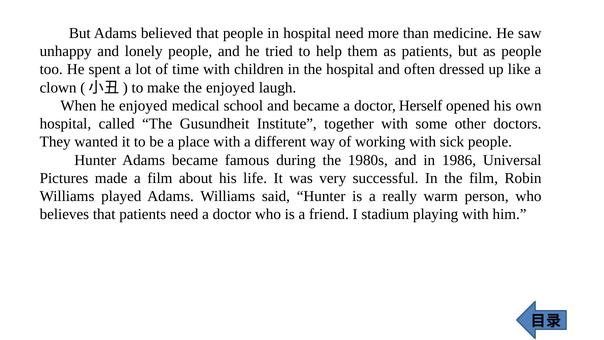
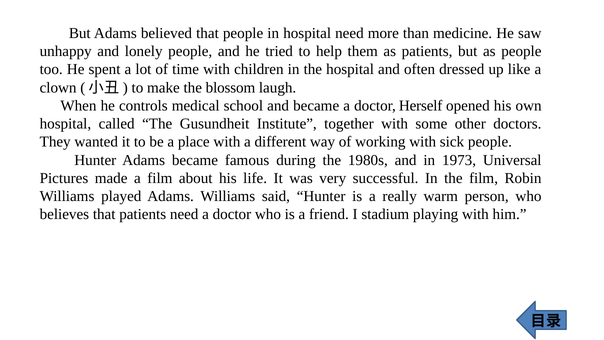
the enjoyed: enjoyed -> blossom
he enjoyed: enjoyed -> controls
1986: 1986 -> 1973
